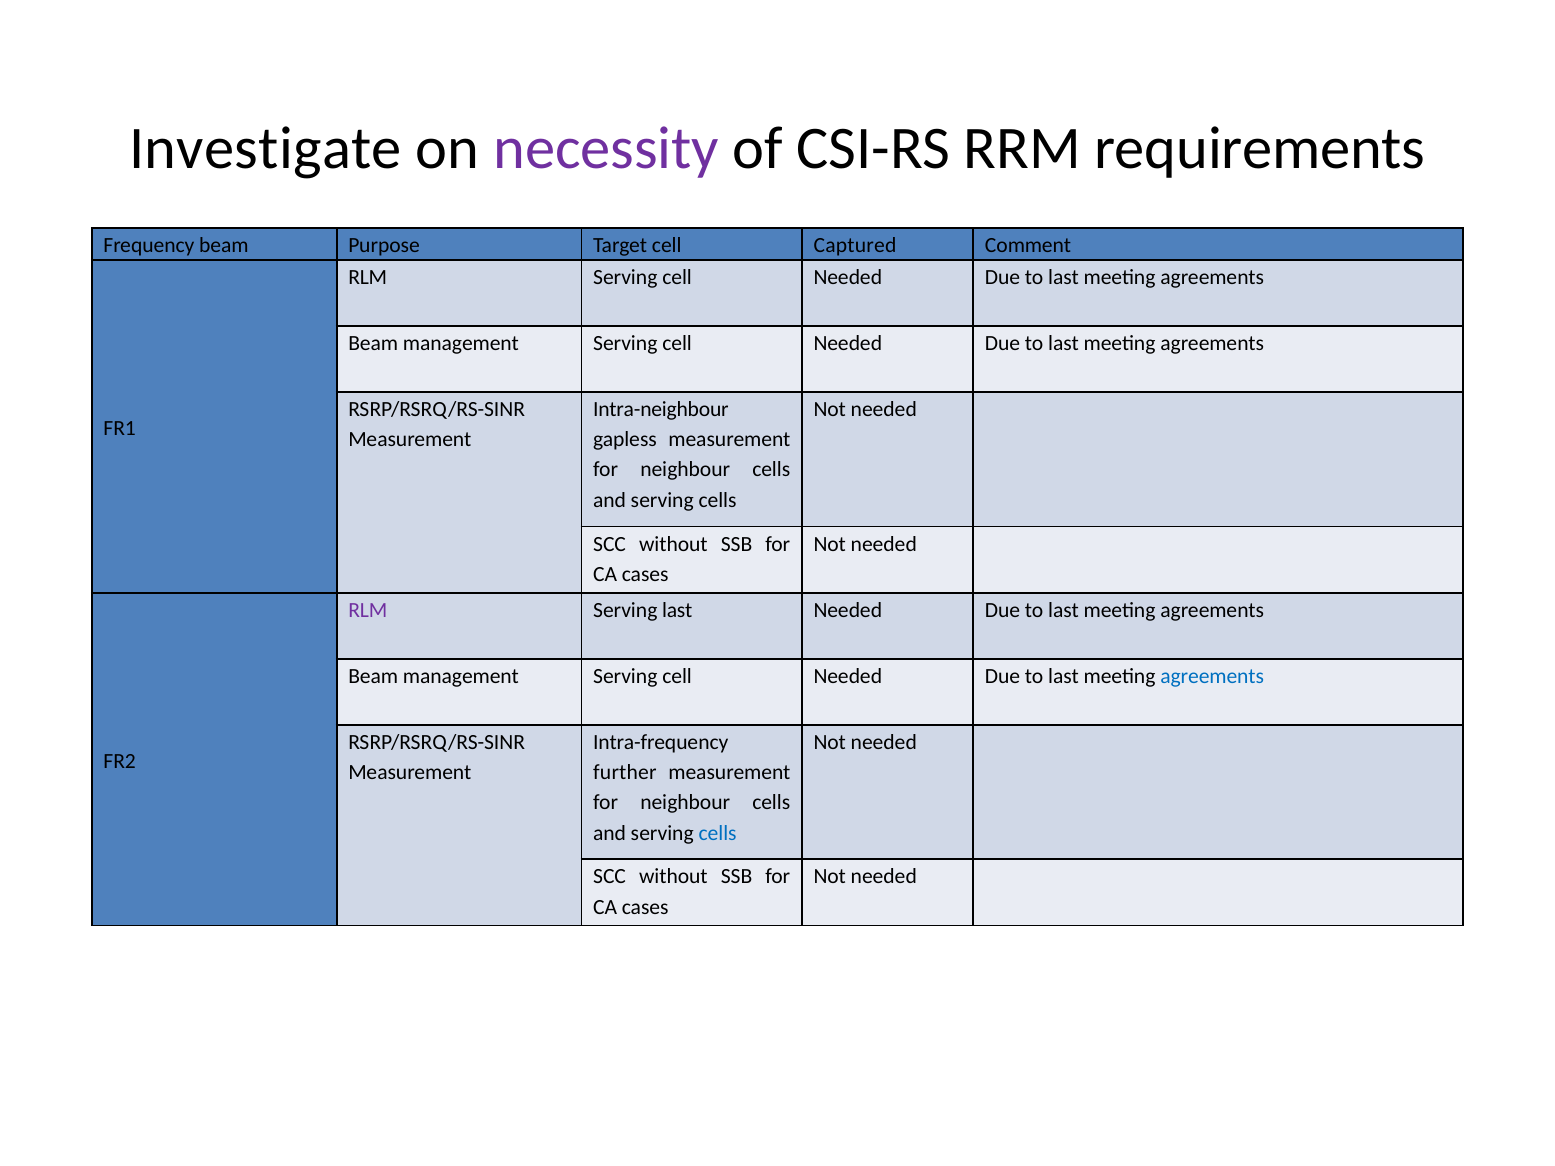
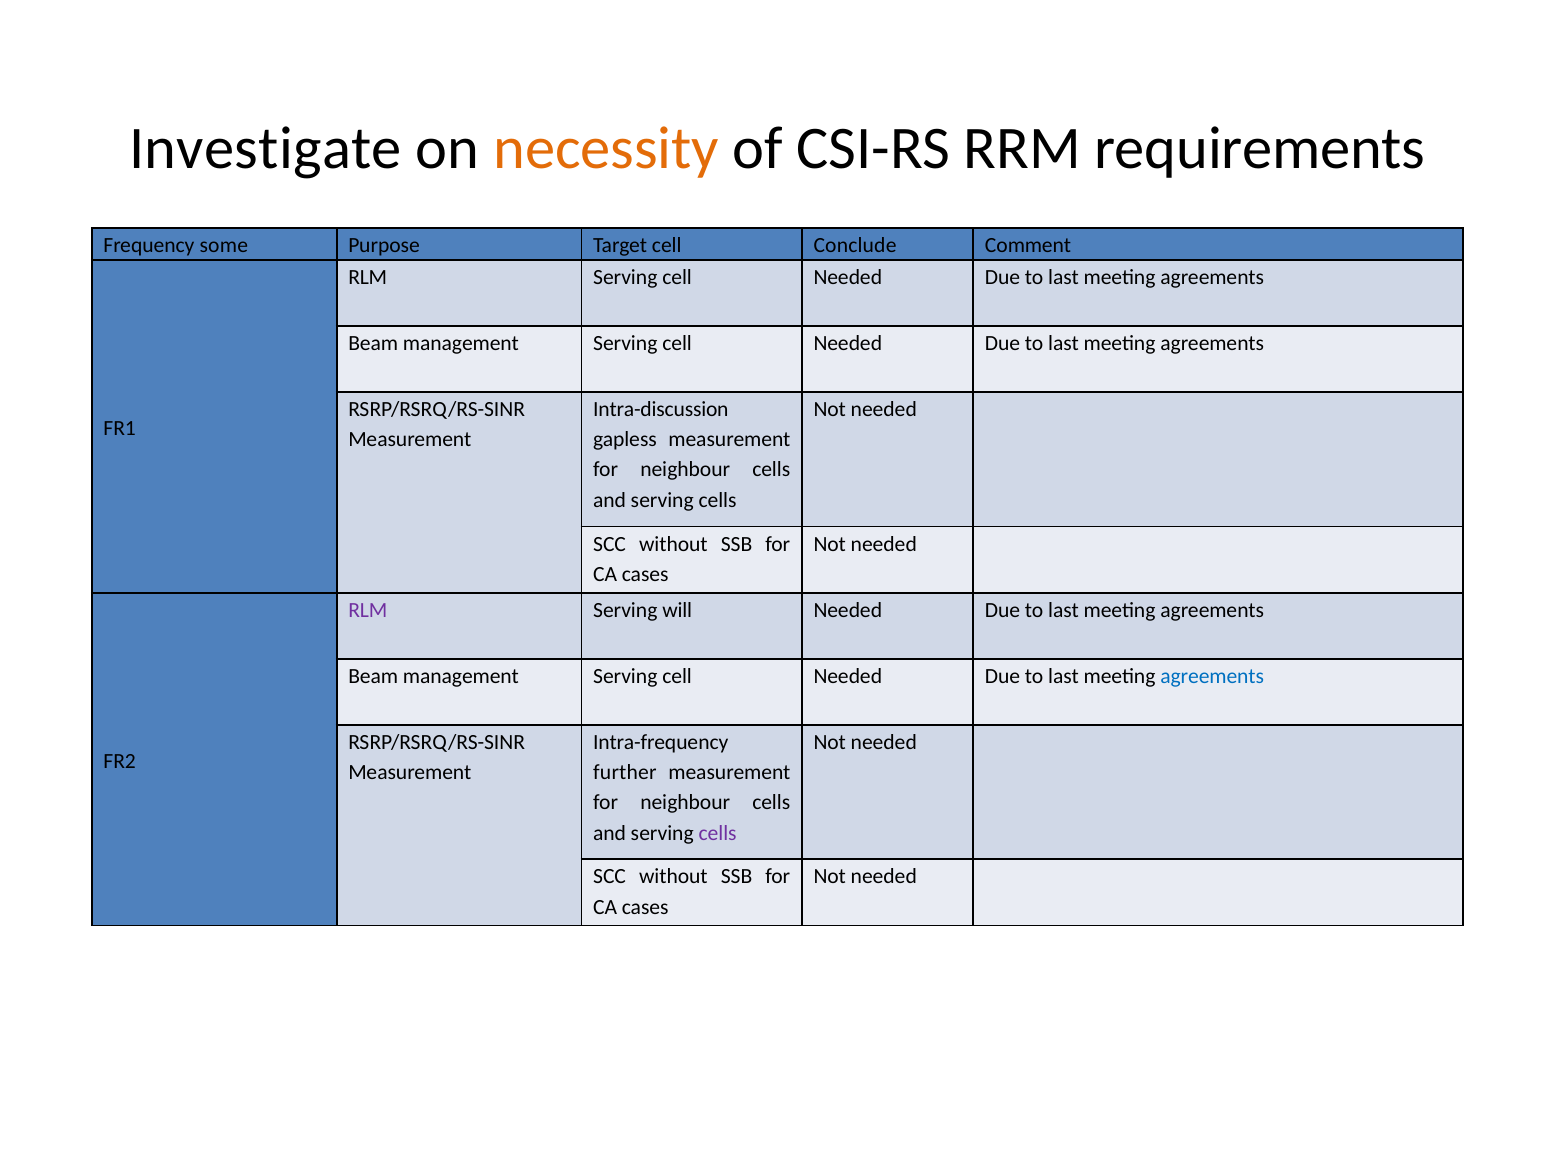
necessity colour: purple -> orange
Frequency beam: beam -> some
Captured: Captured -> Conclude
Intra-neighbour: Intra-neighbour -> Intra-discussion
Serving last: last -> will
cells at (718, 833) colour: blue -> purple
